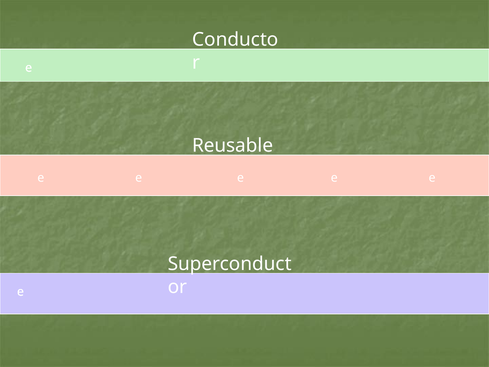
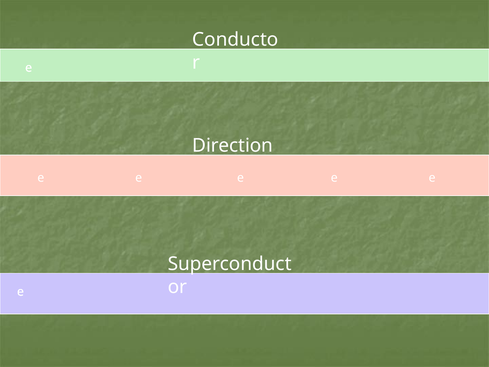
Reusable: Reusable -> Direction
